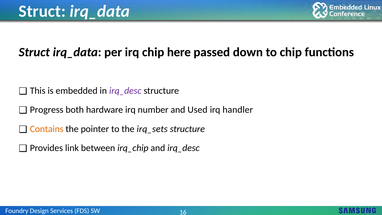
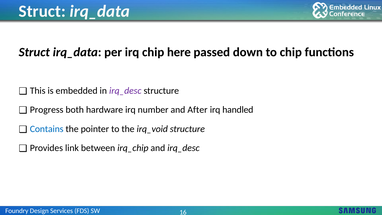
Used: Used -> After
handler: handler -> handled
Contains colour: orange -> blue
irq_sets: irq_sets -> irq_void
